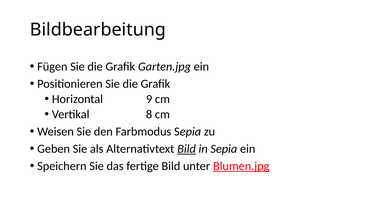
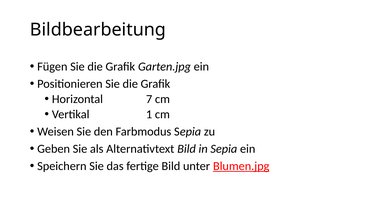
9: 9 -> 7
8: 8 -> 1
Bild at (187, 149) underline: present -> none
